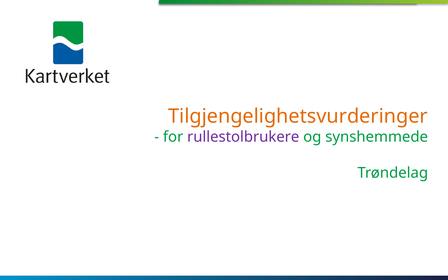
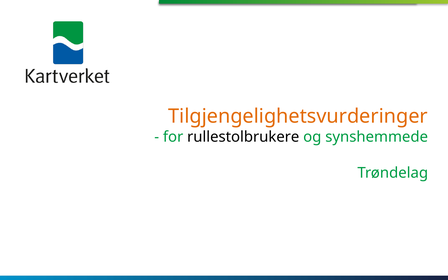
rullestolbrukere colour: purple -> black
